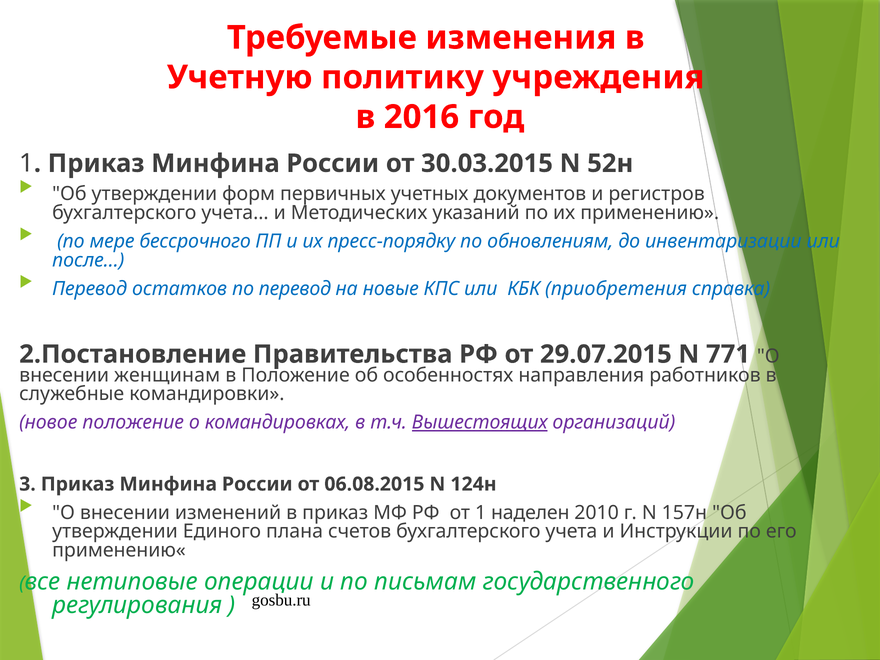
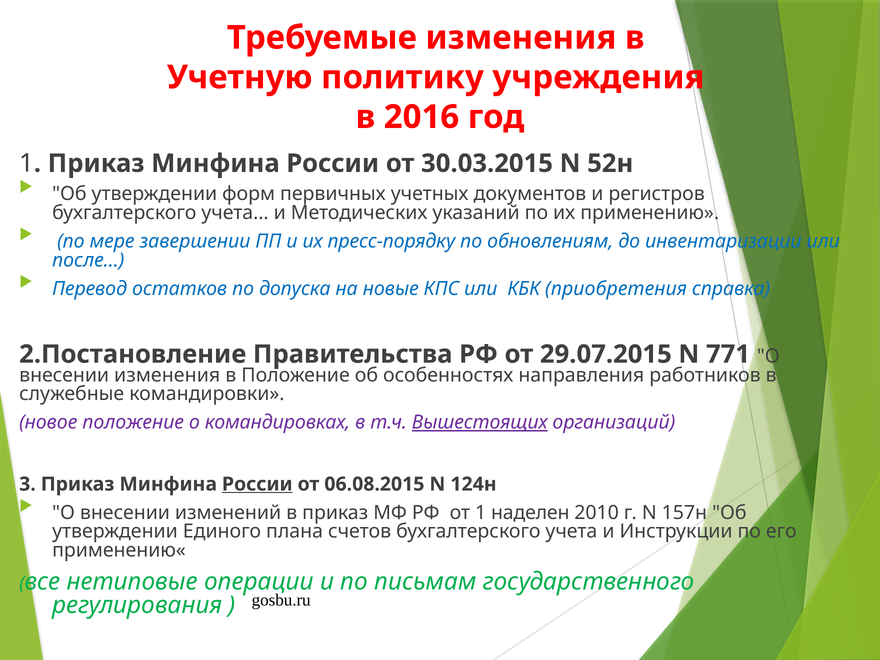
бессрочного: бессрочного -> завершении
по перевод: перевод -> допуска
внесении женщинам: женщинам -> изменения
России at (257, 484) underline: none -> present
